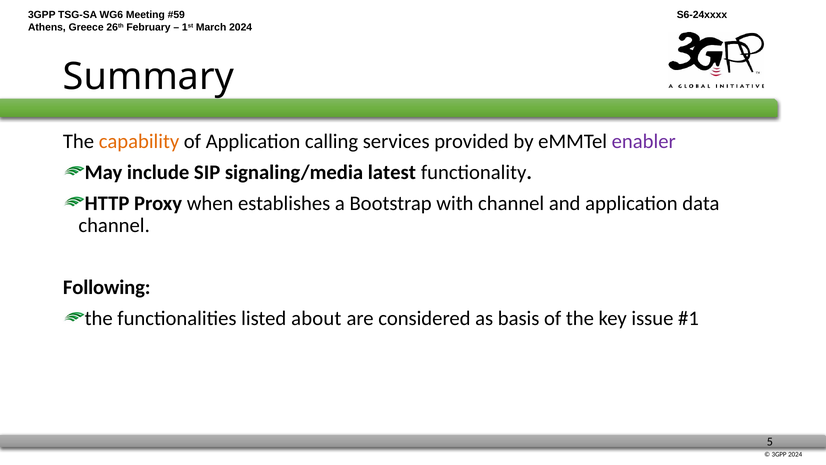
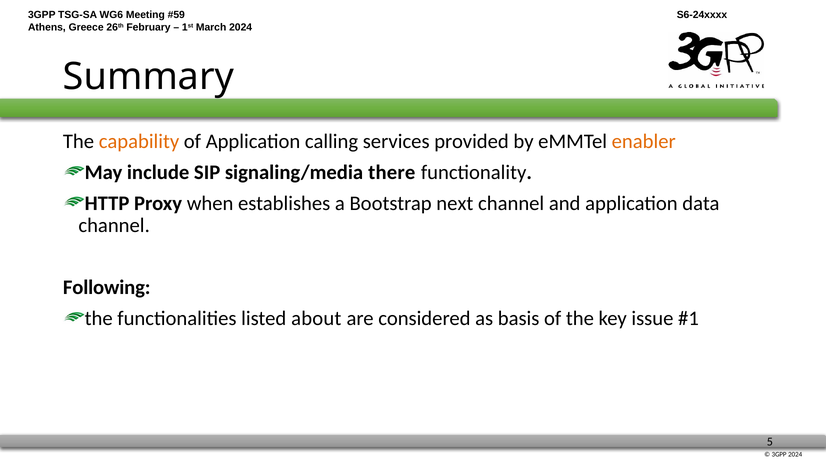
enabler colour: purple -> orange
latest: latest -> there
with: with -> next
